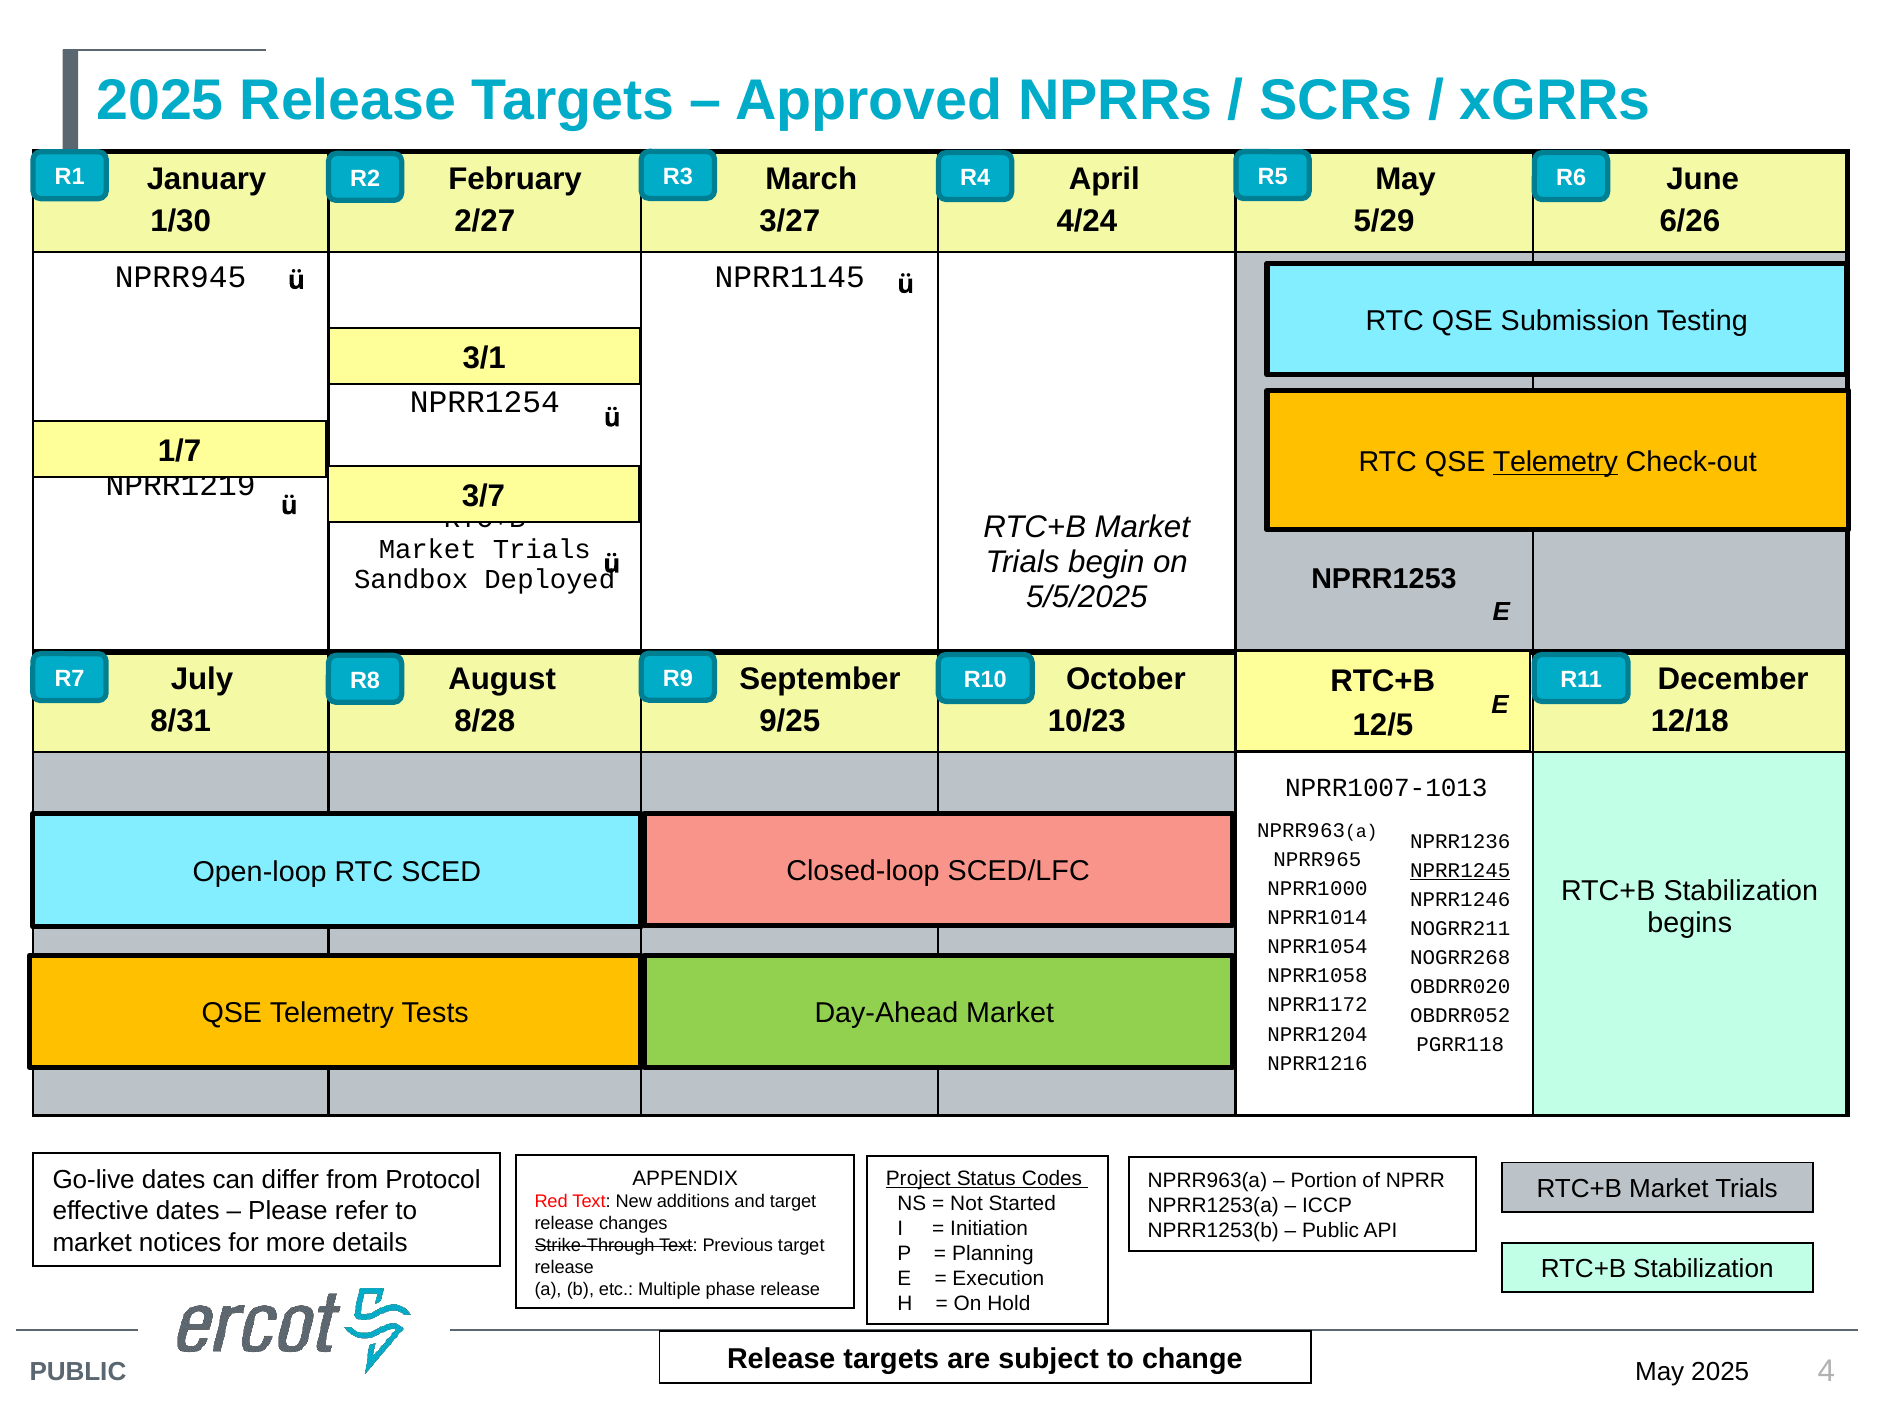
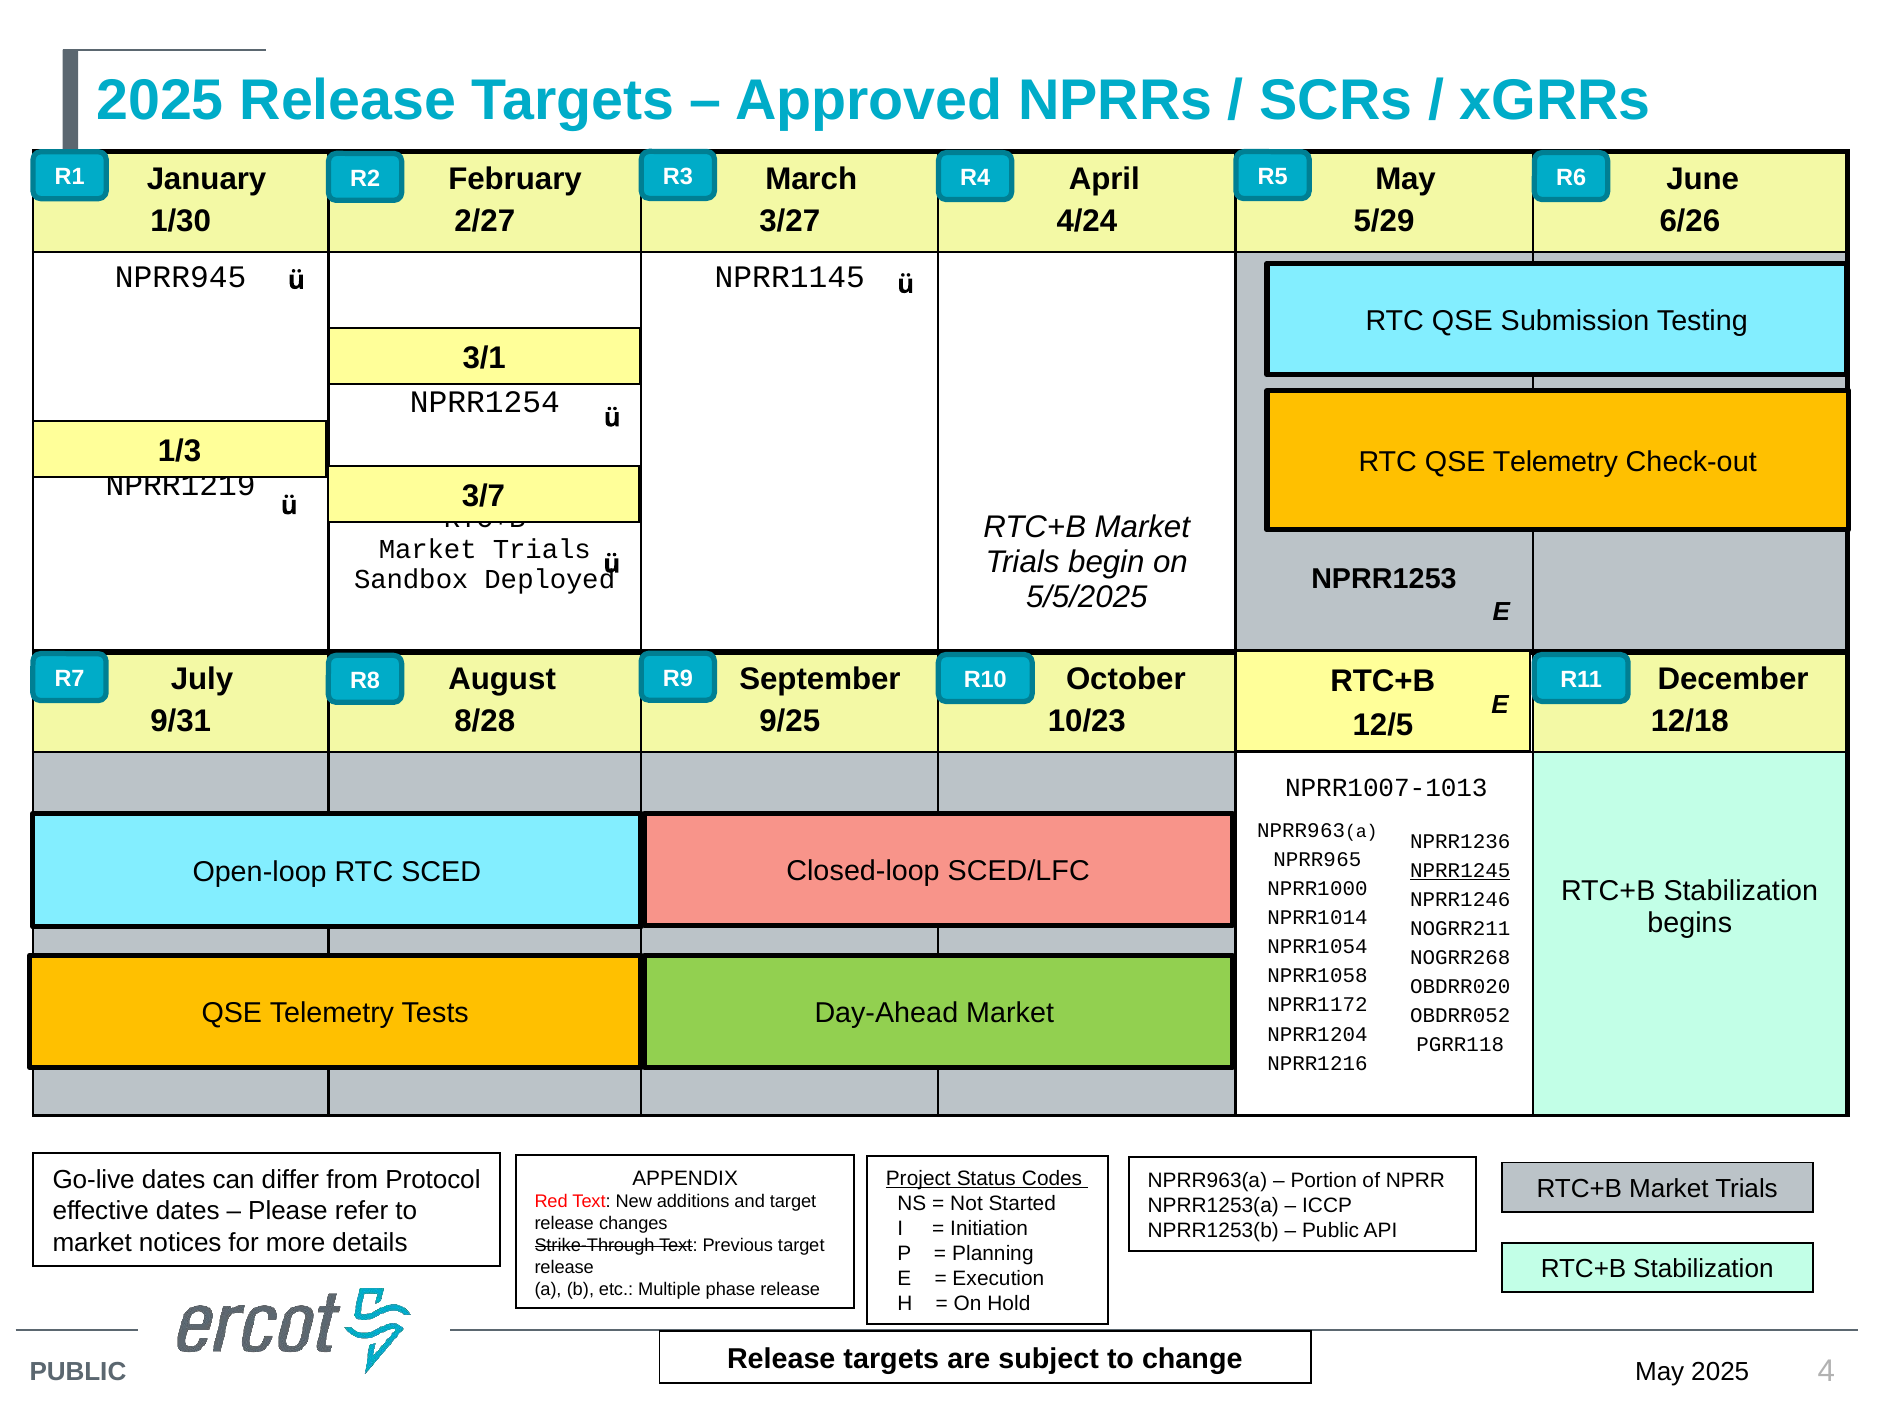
1/7: 1/7 -> 1/3
Telemetry at (1556, 462) underline: present -> none
8/31: 8/31 -> 9/31
